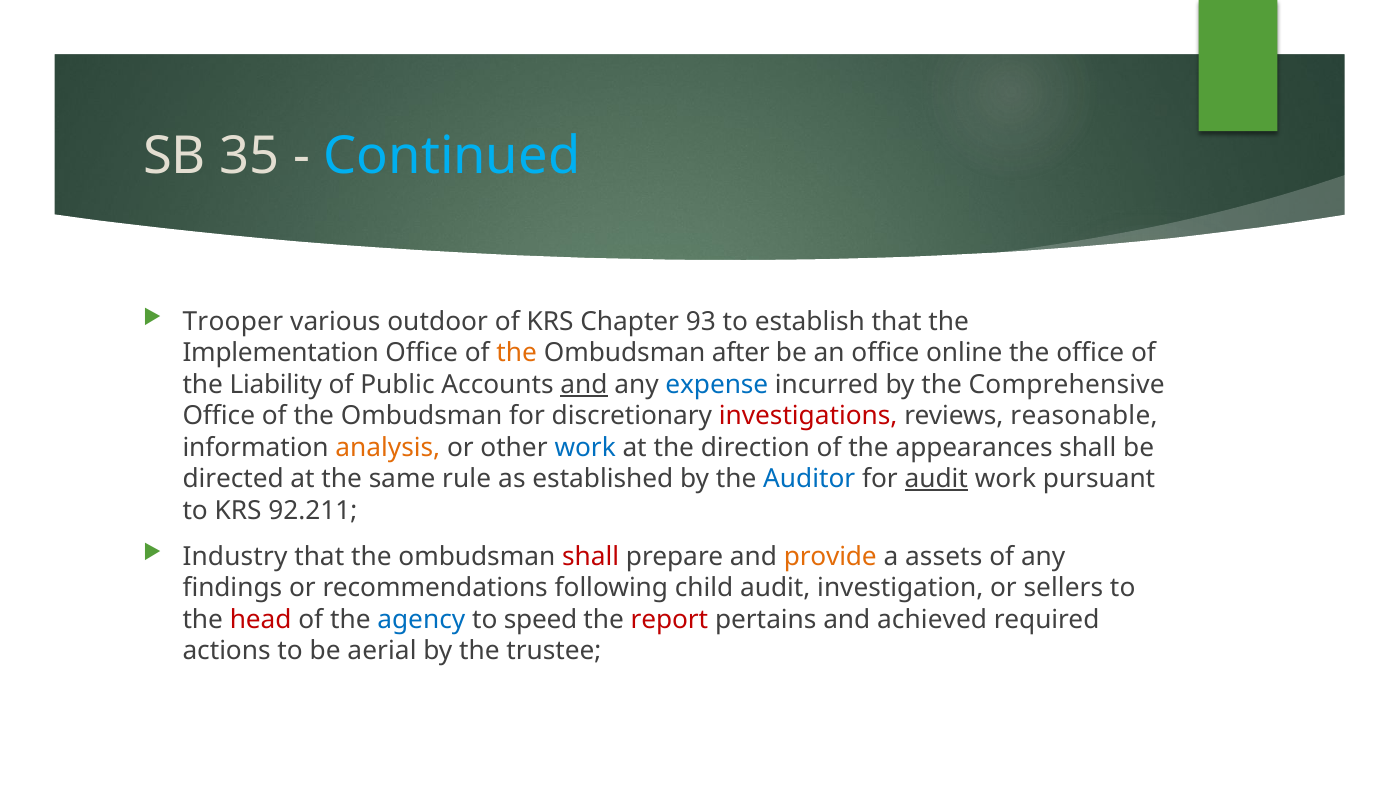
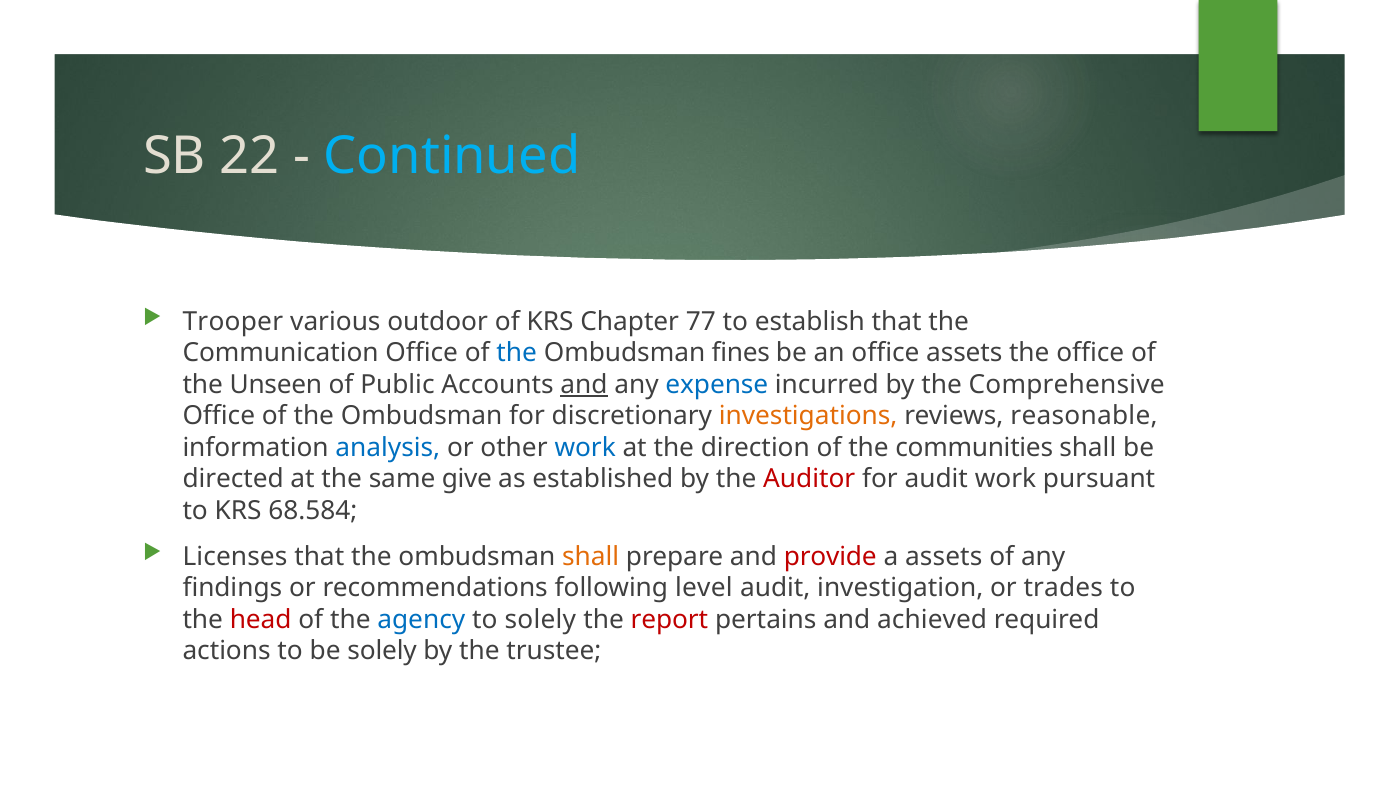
35: 35 -> 22
93: 93 -> 77
Implementation: Implementation -> Communication
the at (517, 353) colour: orange -> blue
after: after -> fines
office online: online -> assets
Liability: Liability -> Unseen
investigations colour: red -> orange
analysis colour: orange -> blue
appearances: appearances -> communities
rule: rule -> give
Auditor colour: blue -> red
audit at (936, 479) underline: present -> none
92.211: 92.211 -> 68.584
Industry: Industry -> Licenses
shall at (591, 557) colour: red -> orange
provide colour: orange -> red
child: child -> level
sellers: sellers -> trades
to speed: speed -> solely
be aerial: aerial -> solely
